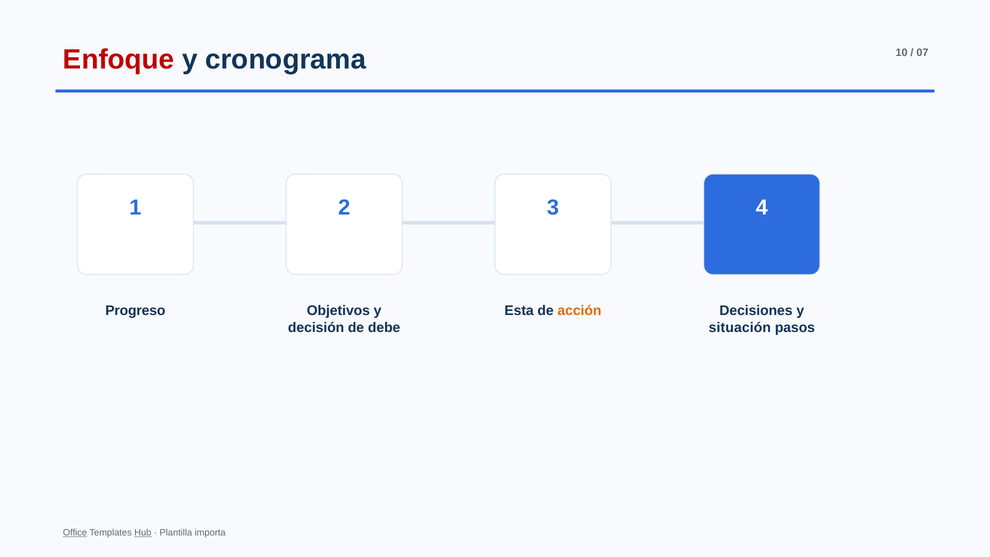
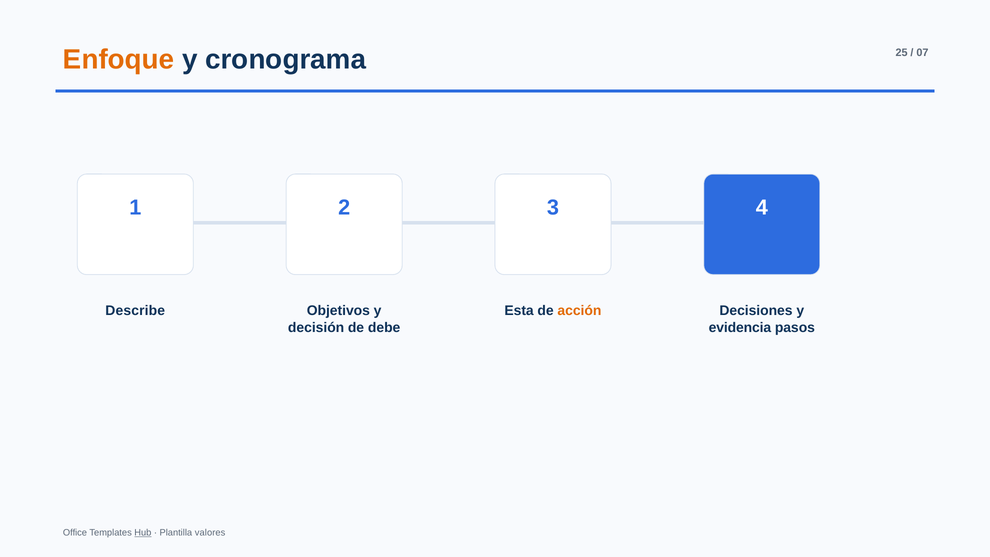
Enfoque colour: red -> orange
10: 10 -> 25
Progreso: Progreso -> Describe
situación: situación -> evidencia
Office underline: present -> none
importa: importa -> valores
